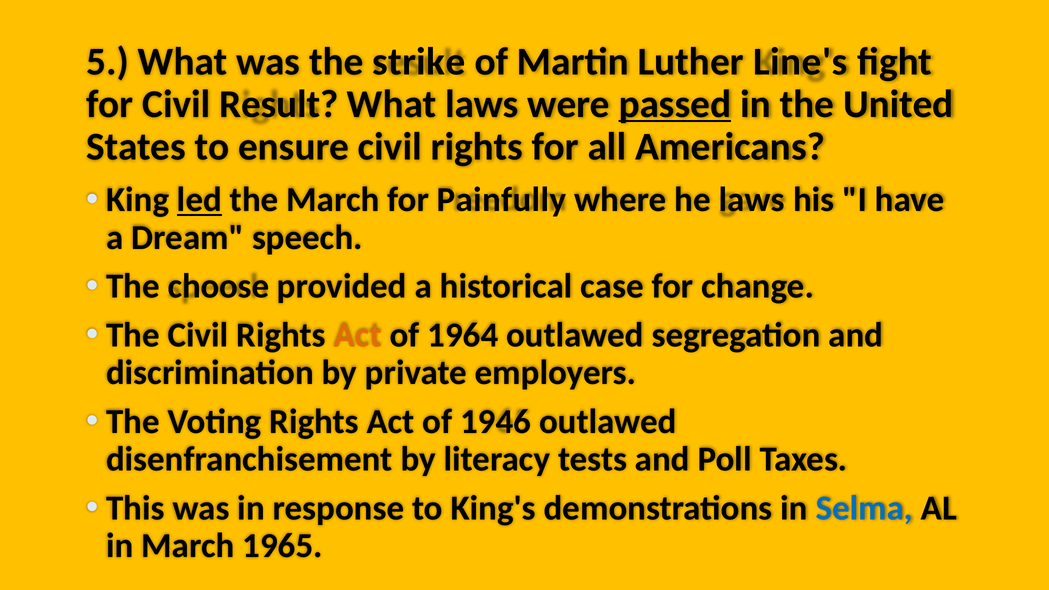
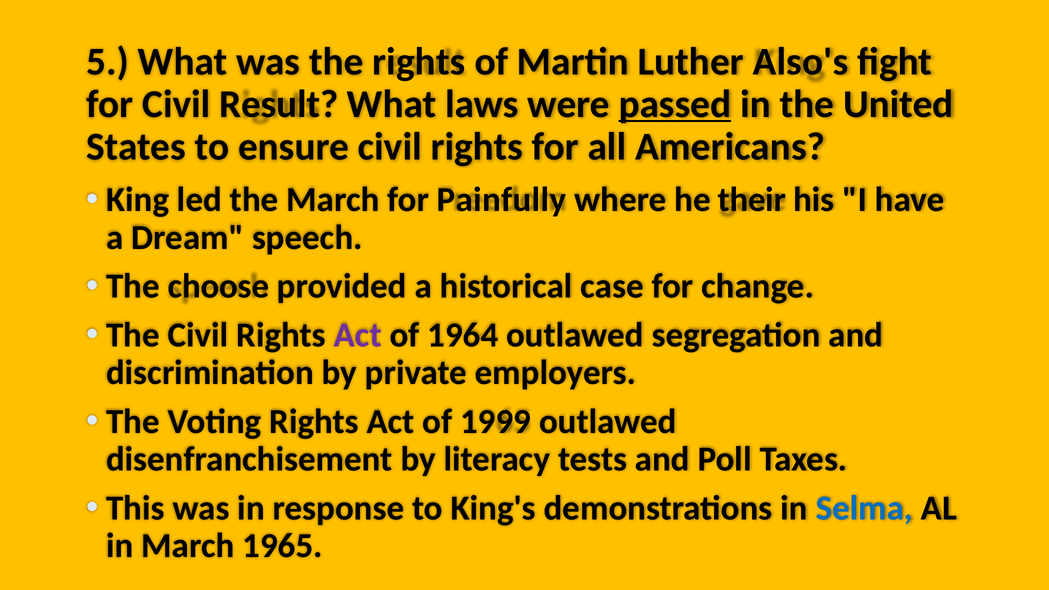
the strike: strike -> rights
Line's: Line's -> Also's
led underline: present -> none
he laws: laws -> their
Act at (358, 335) colour: orange -> purple
1946: 1946 -> 1999
